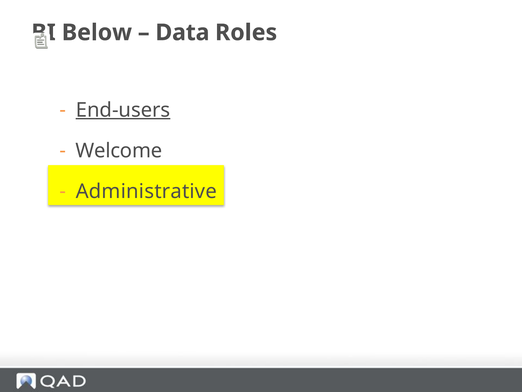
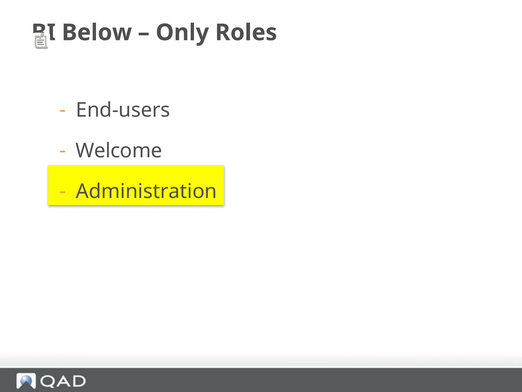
Data: Data -> Only
End-users underline: present -> none
Administrative: Administrative -> Administration
